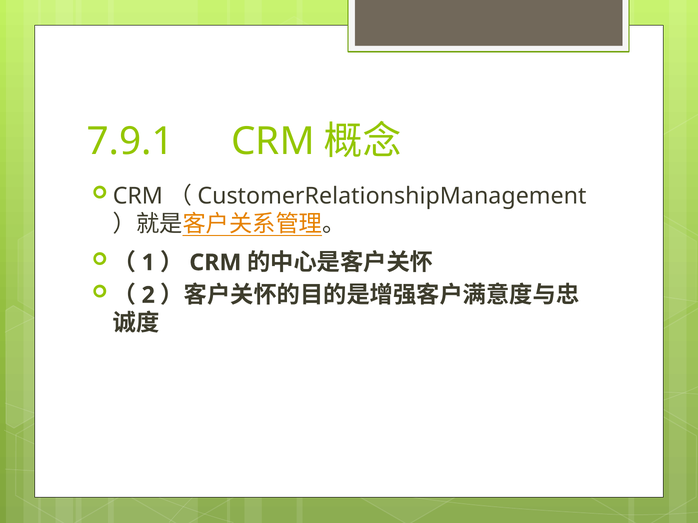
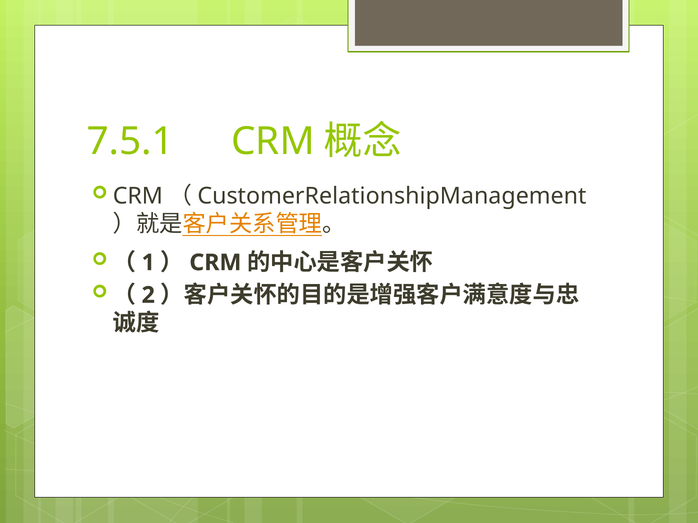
7.9.1: 7.9.1 -> 7.5.1
